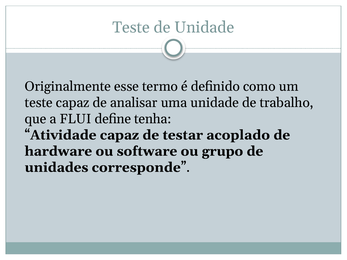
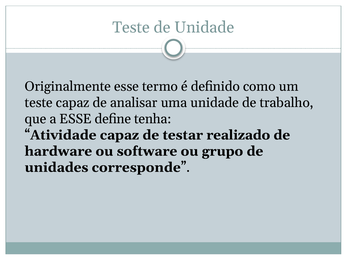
a FLUI: FLUI -> ESSE
acoplado: acoplado -> realizado
